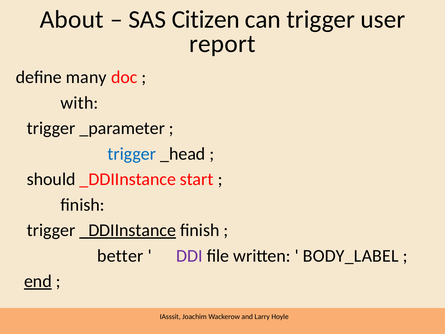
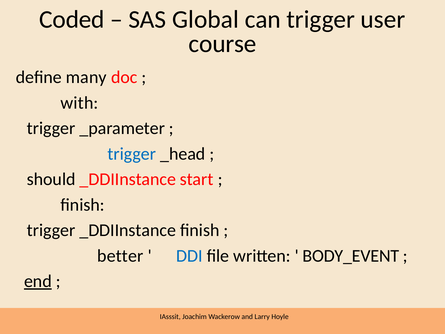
About: About -> Coded
Citizen: Citizen -> Global
report: report -> course
_DDIInstance at (128, 230) underline: present -> none
DDI colour: purple -> blue
BODY_LABEL: BODY_LABEL -> BODY_EVENT
